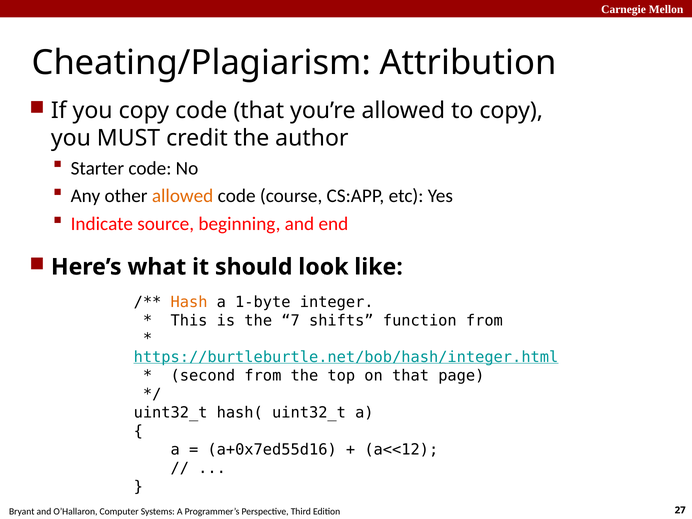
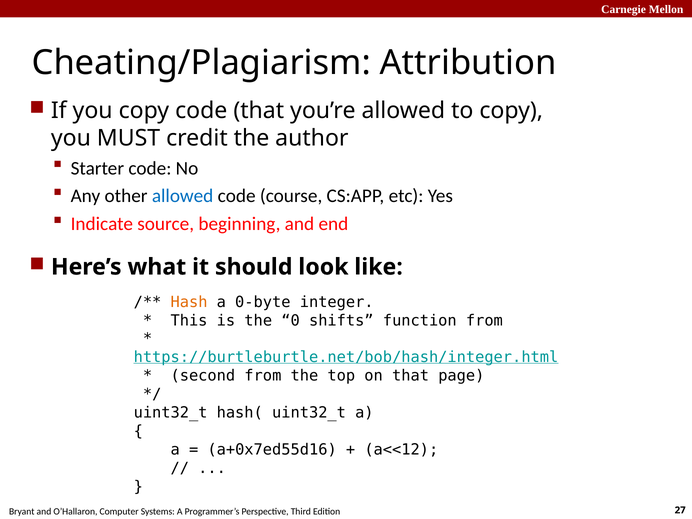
allowed at (183, 196) colour: orange -> blue
1-byte: 1-byte -> 0-byte
7: 7 -> 0
